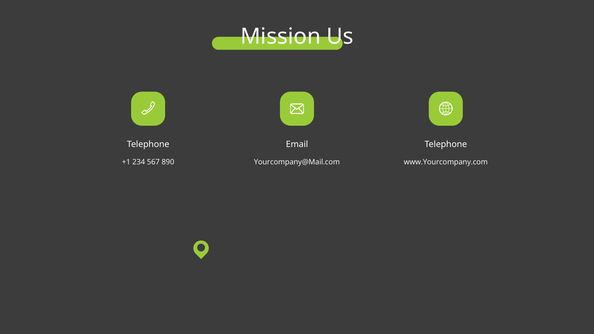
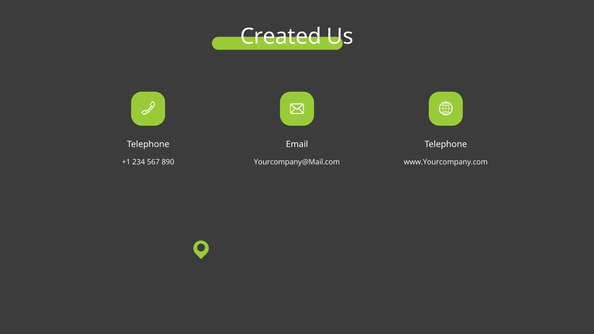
Mission: Mission -> Created
